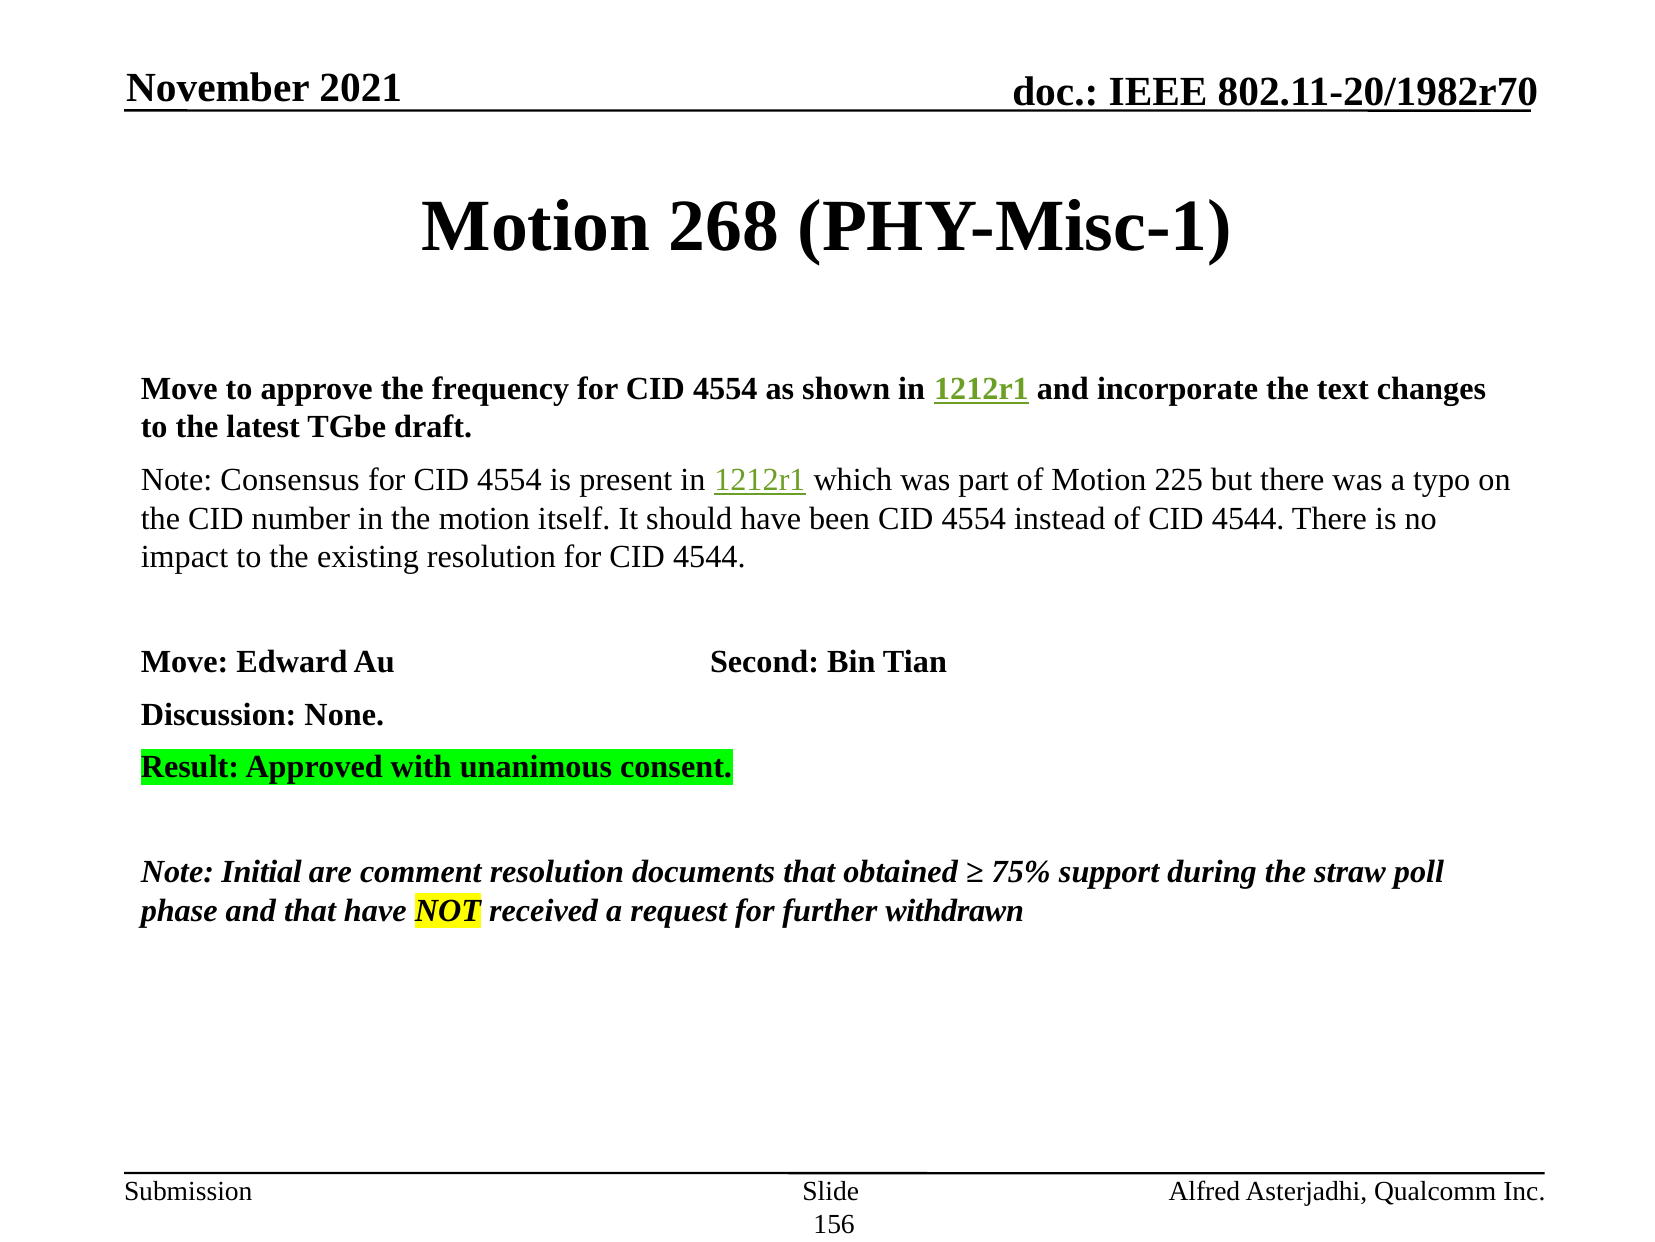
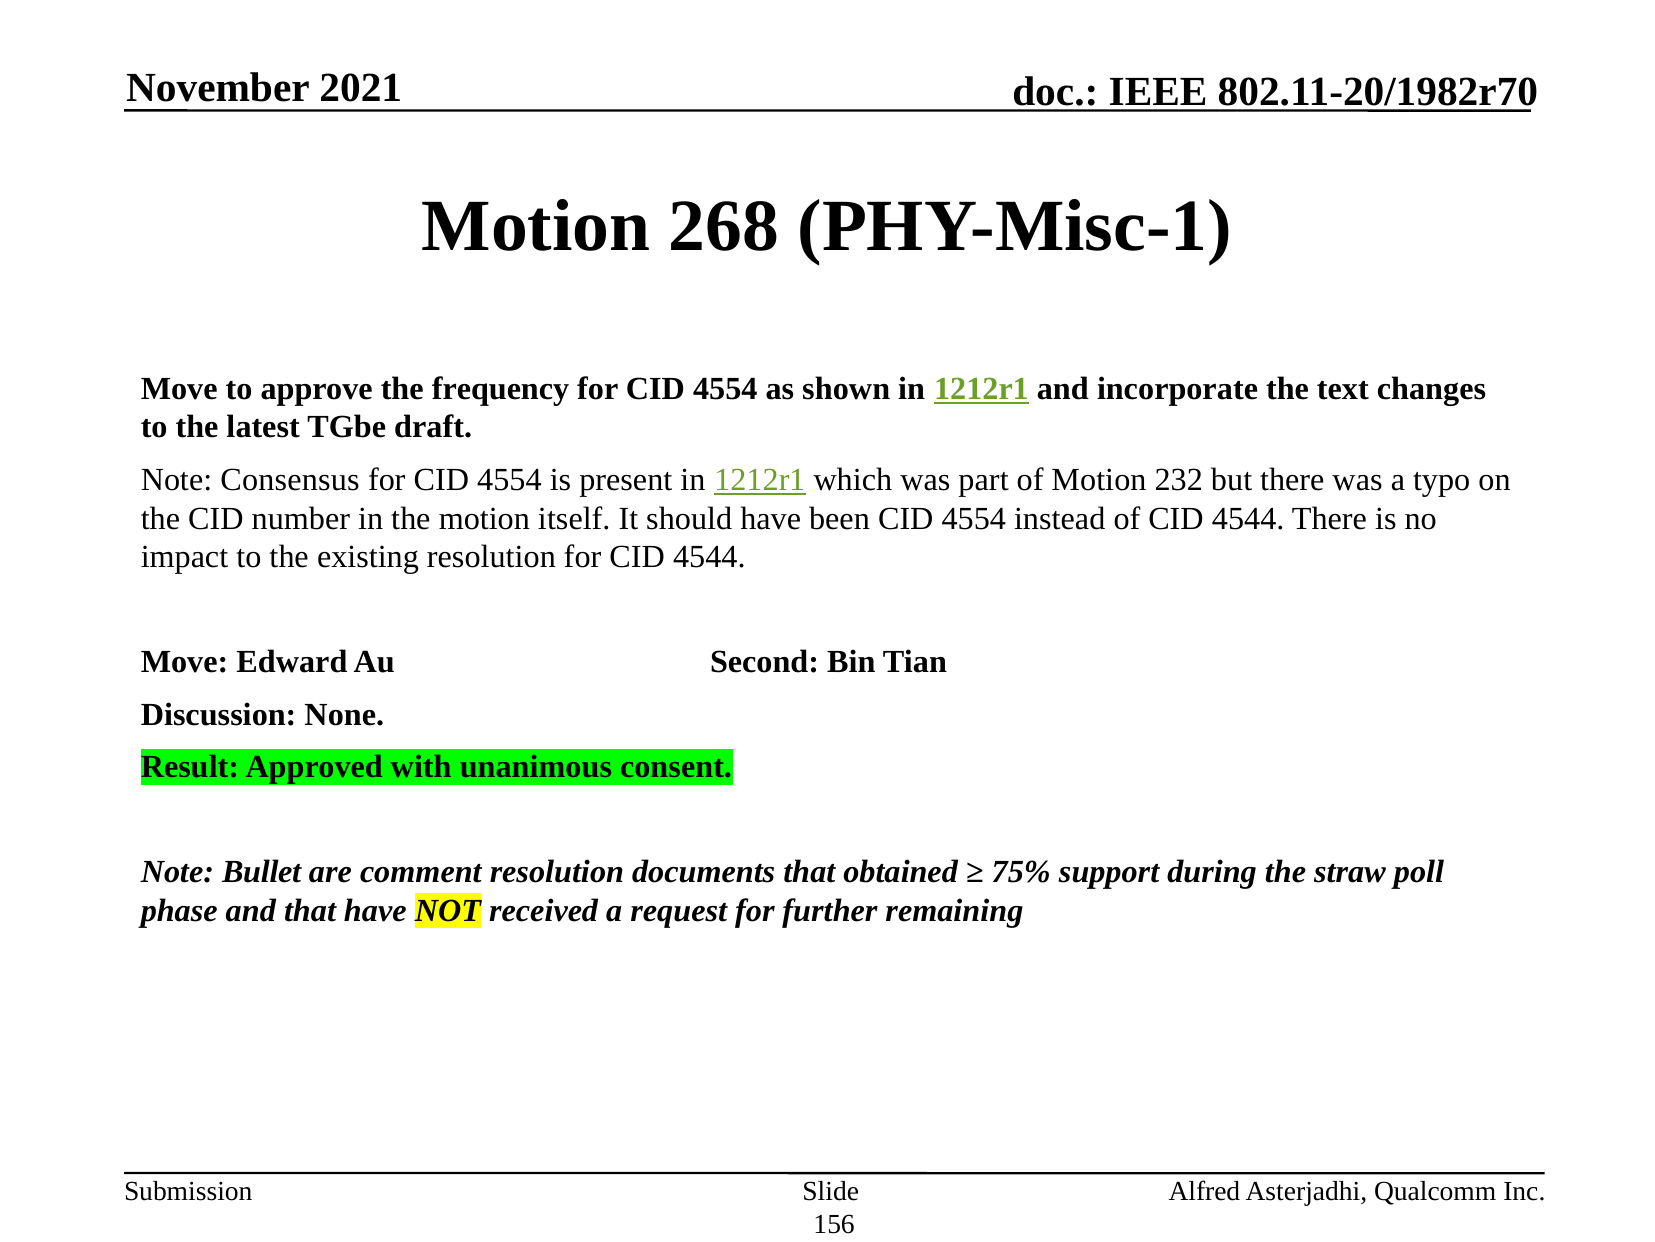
225: 225 -> 232
Initial: Initial -> Bullet
withdrawn: withdrawn -> remaining
